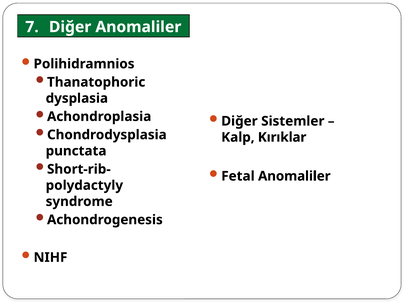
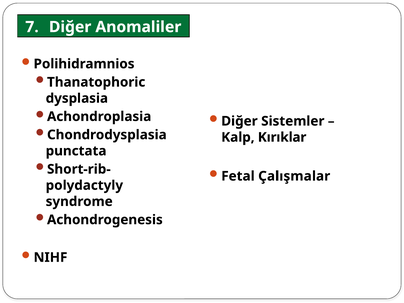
Fetal Anomaliler: Anomaliler -> Çalışmalar
